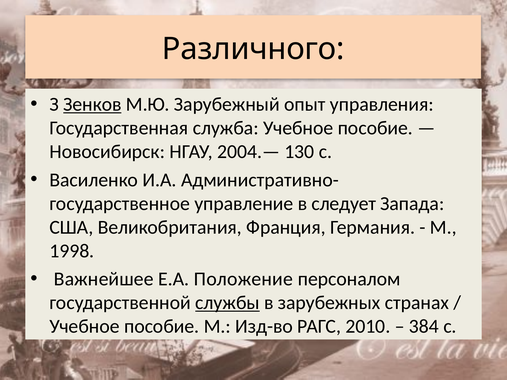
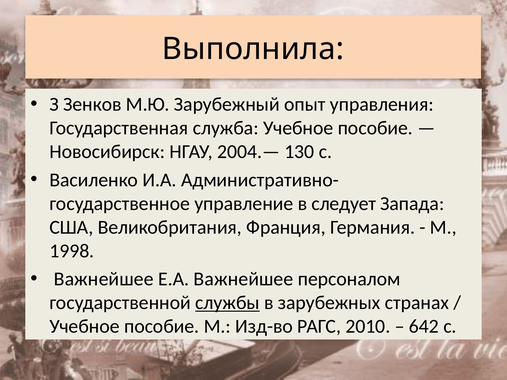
Различного: Различного -> Выполнила
Зенков underline: present -> none
Е.А Положение: Положение -> Важнейшее
384: 384 -> 642
